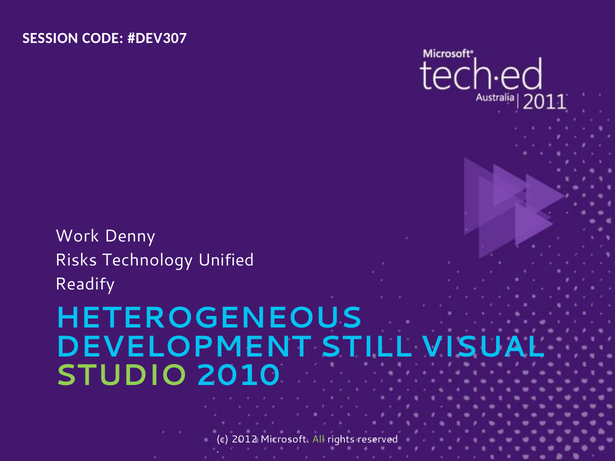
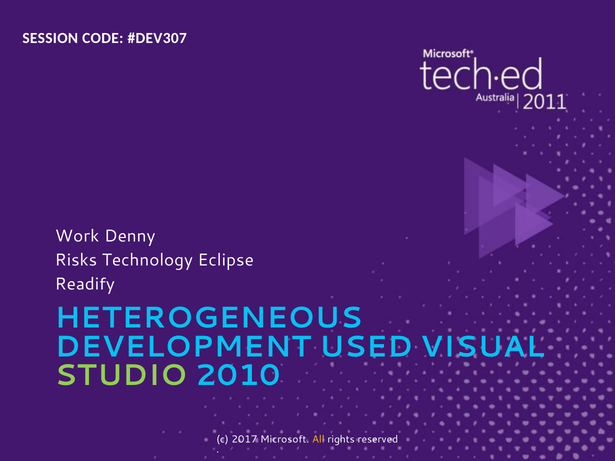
Unified: Unified -> Eclipse
STILL: STILL -> USED
2012: 2012 -> 2017
All colour: light green -> yellow
